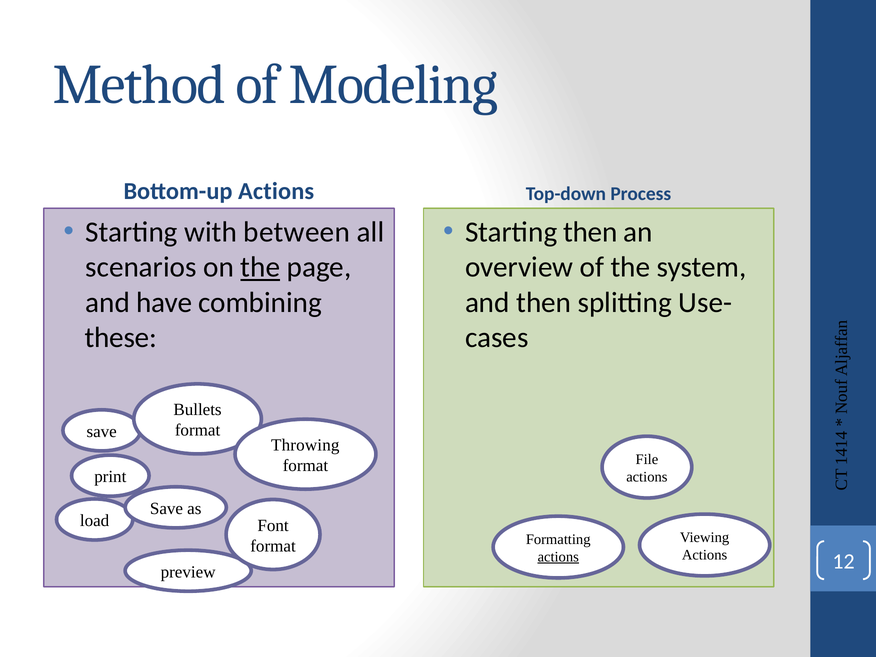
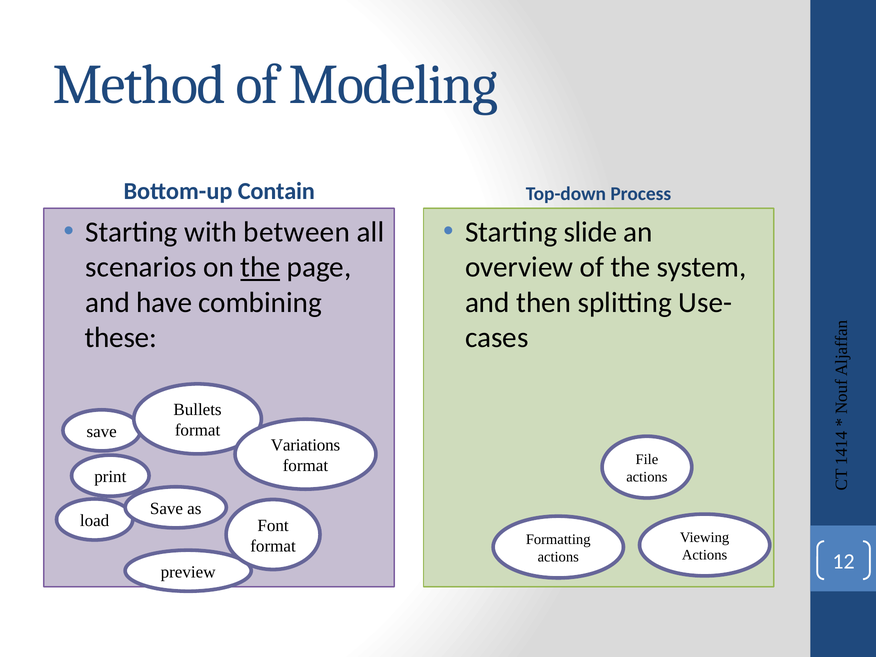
Bottom-up Actions: Actions -> Contain
Starting then: then -> slide
Throwing: Throwing -> Variations
actions at (558, 557) underline: present -> none
